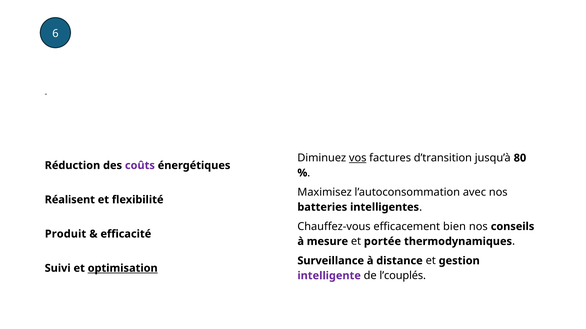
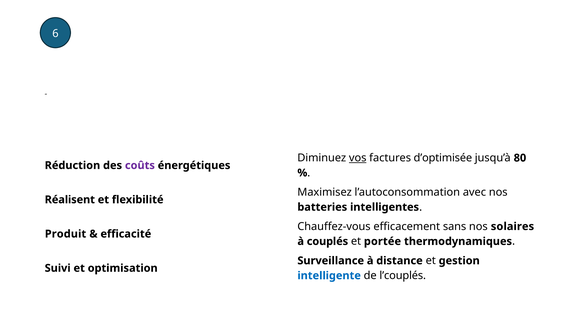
d’transition: d’transition -> d’optimisée
bien: bien -> sans
conseils: conseils -> solaires
mesure: mesure -> couplés
optimisation underline: present -> none
intelligente colour: purple -> blue
